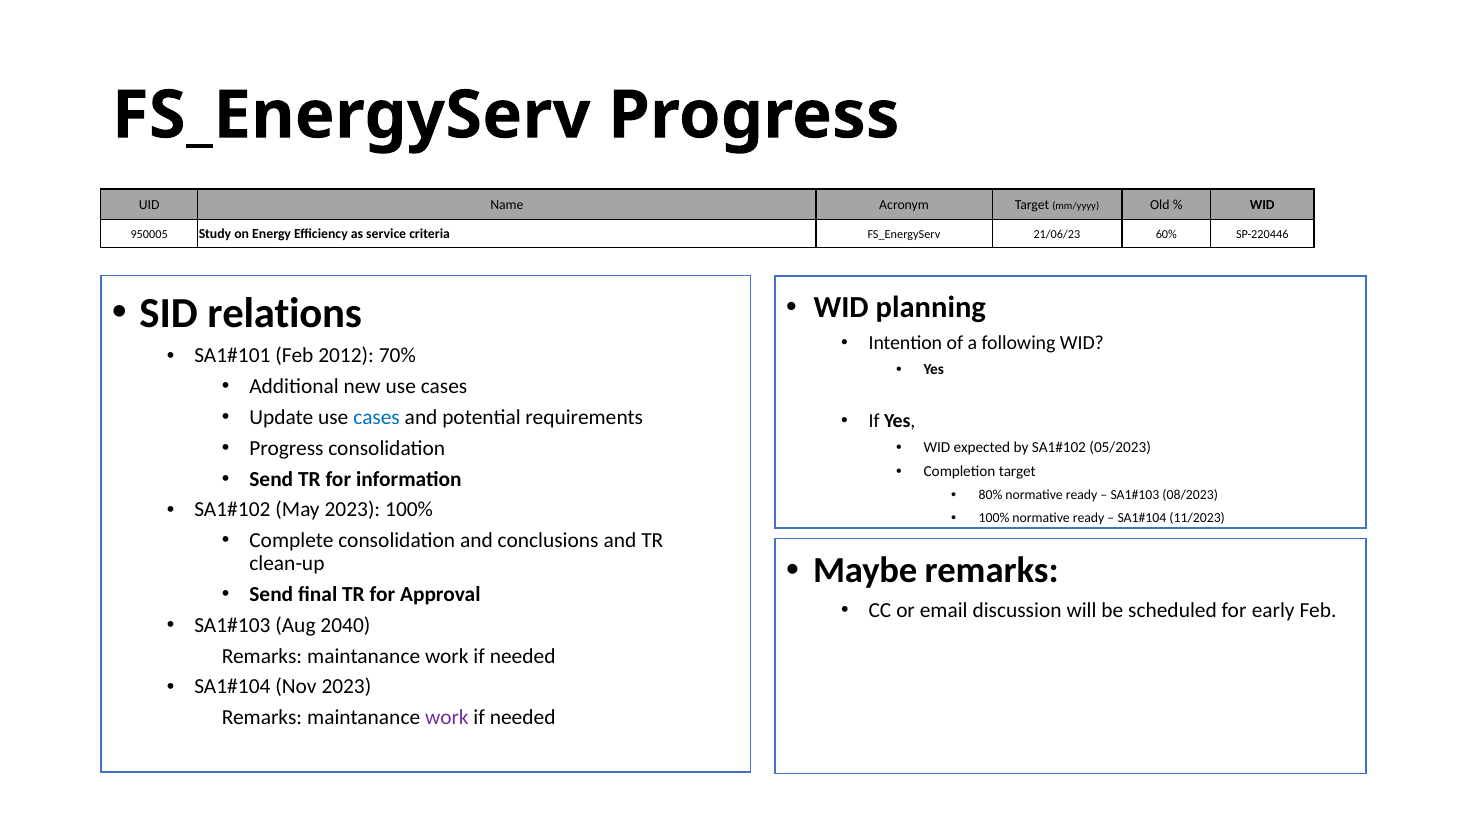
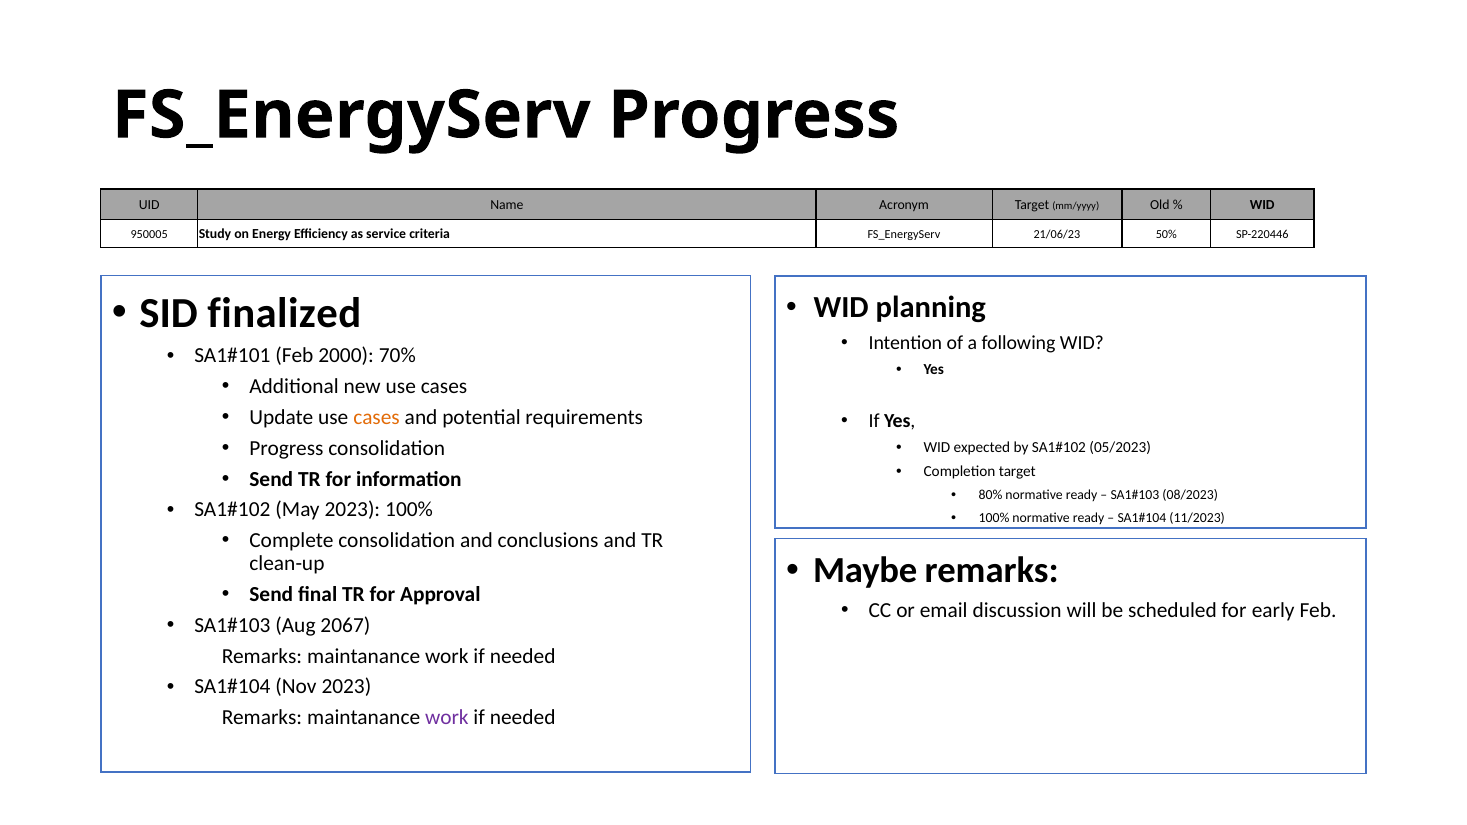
60%: 60% -> 50%
relations: relations -> finalized
2012: 2012 -> 2000
cases at (377, 418) colour: blue -> orange
2040: 2040 -> 2067
